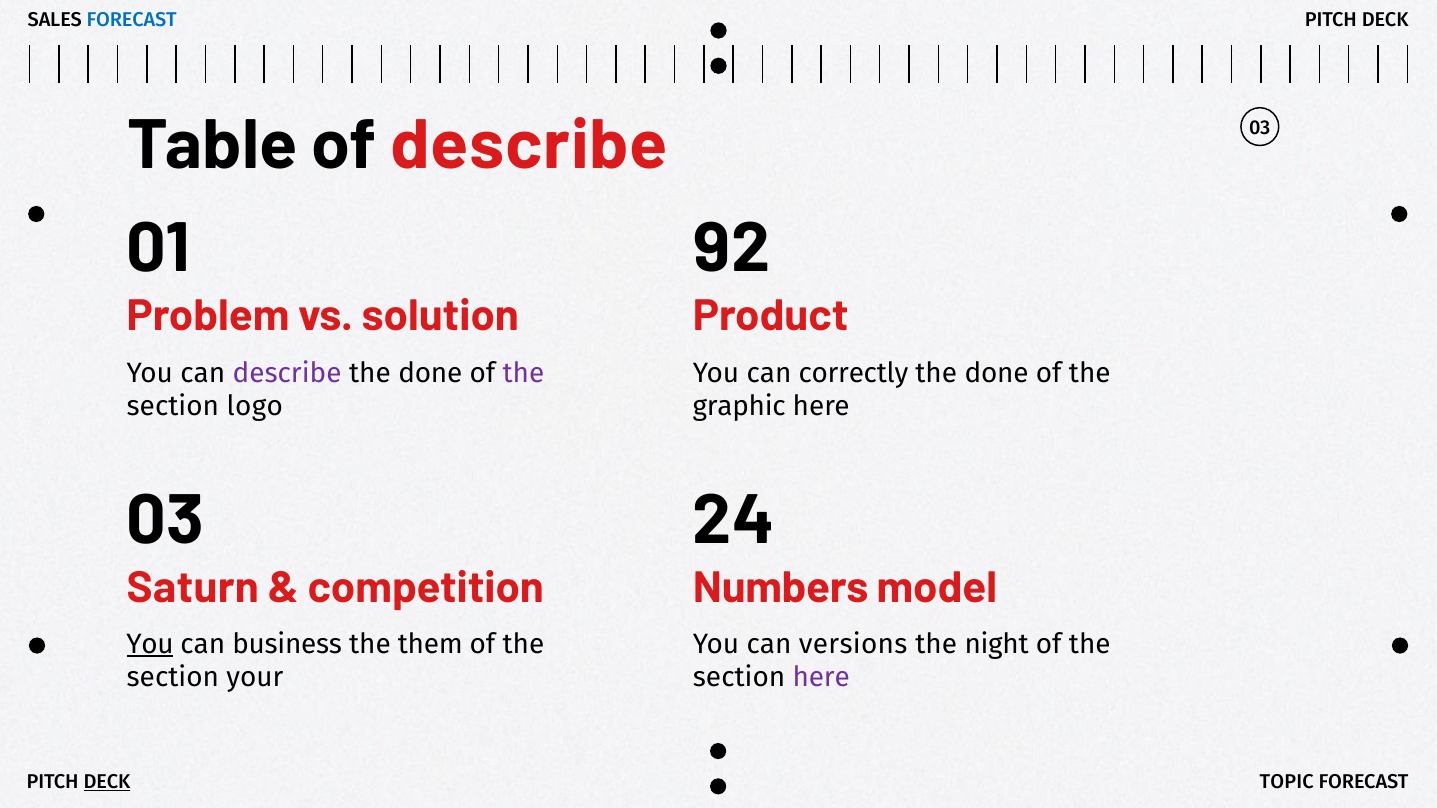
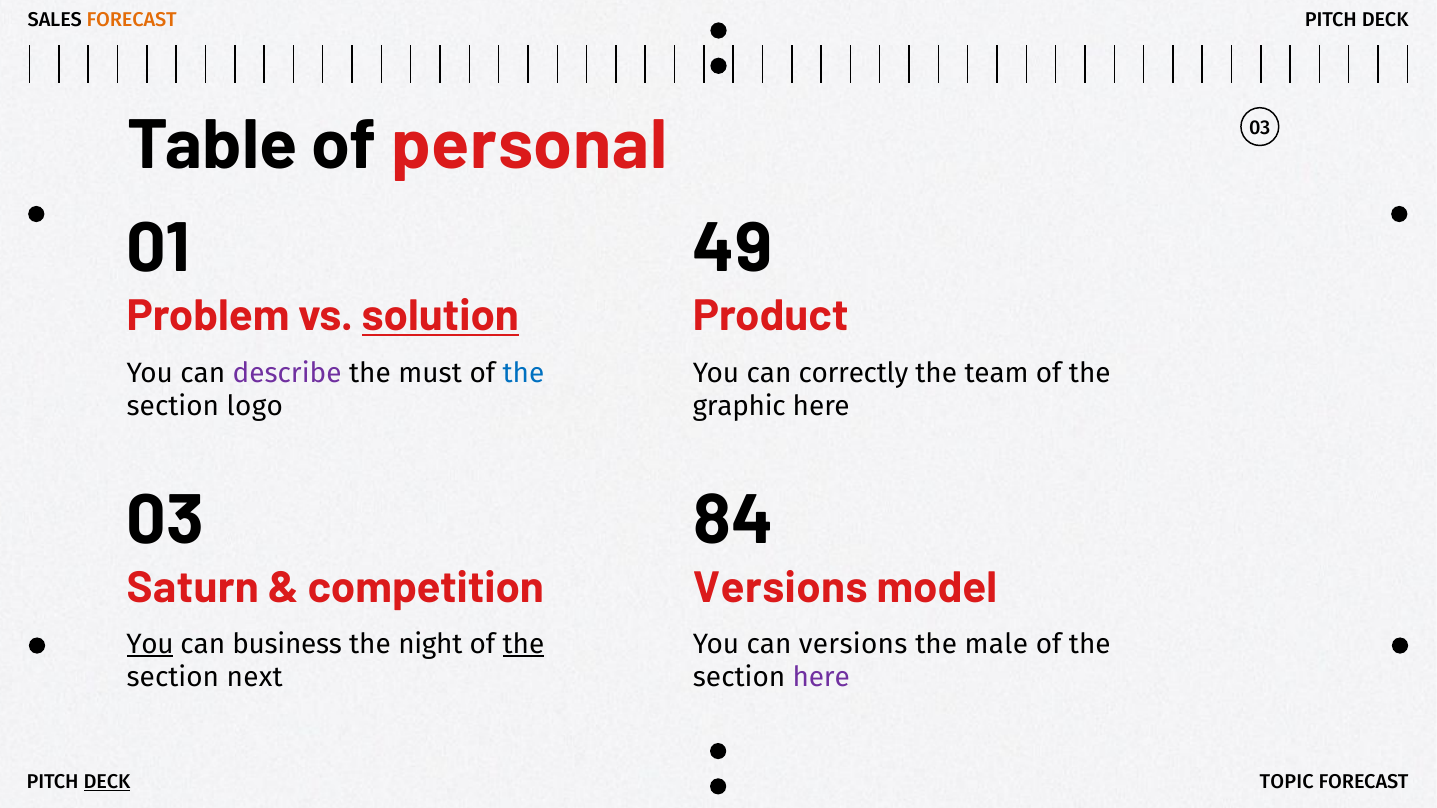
FORECAST at (132, 20) colour: blue -> orange
of describe: describe -> personal
92: 92 -> 49
solution underline: none -> present
done at (430, 373): done -> must
the at (523, 373) colour: purple -> blue
done at (997, 373): done -> team
24: 24 -> 84
competition Numbers: Numbers -> Versions
them: them -> night
the at (523, 644) underline: none -> present
night: night -> male
your: your -> next
